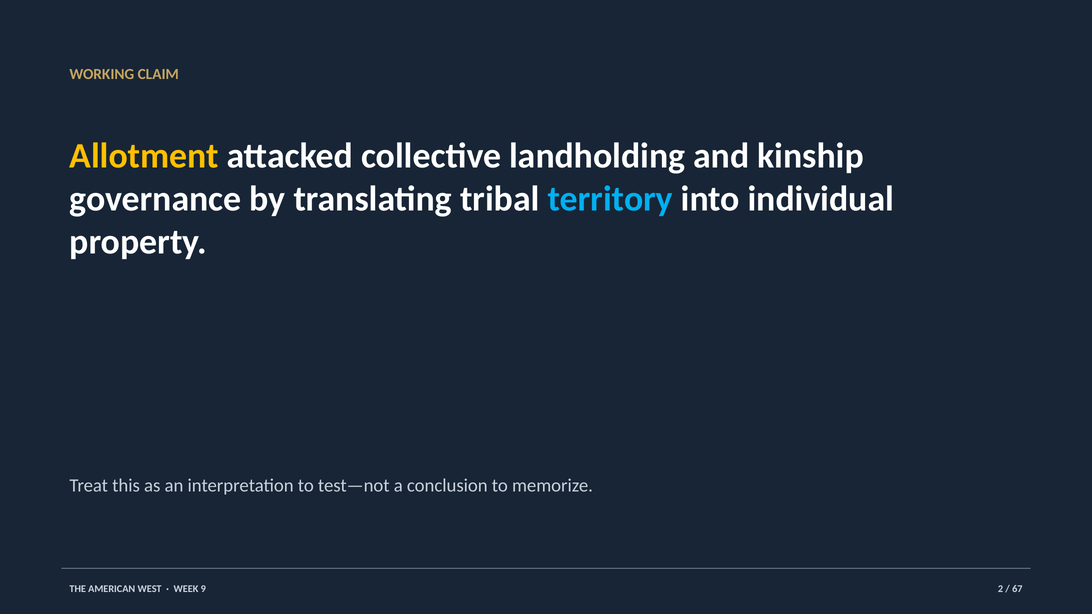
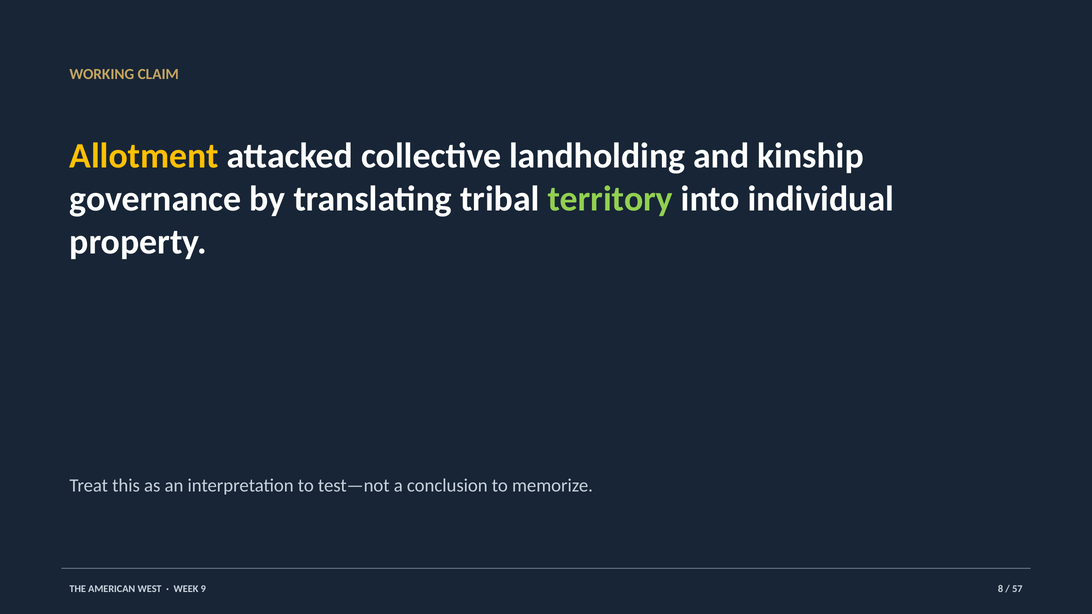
territory colour: light blue -> light green
2: 2 -> 8
67: 67 -> 57
